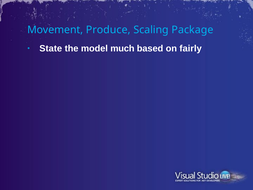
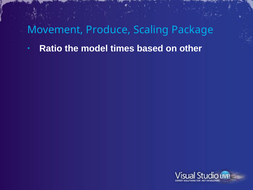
State: State -> Ratio
much: much -> times
fairly: fairly -> other
